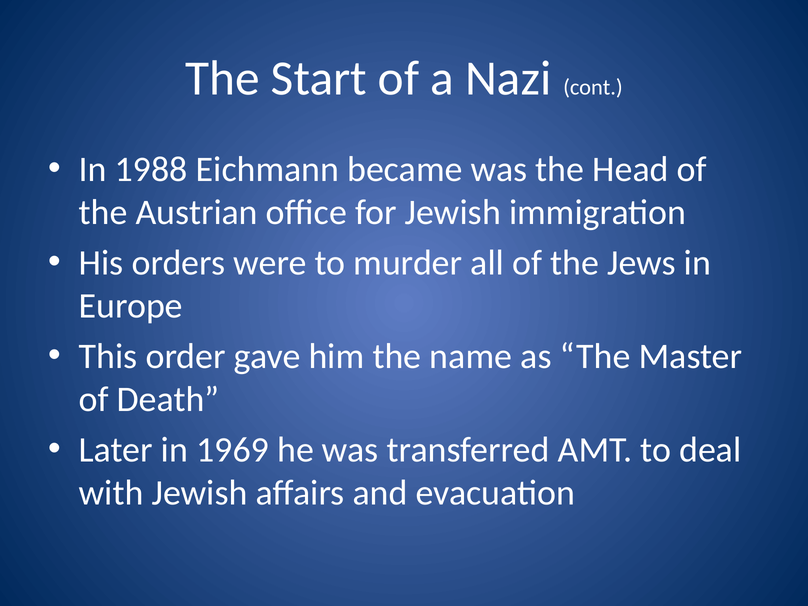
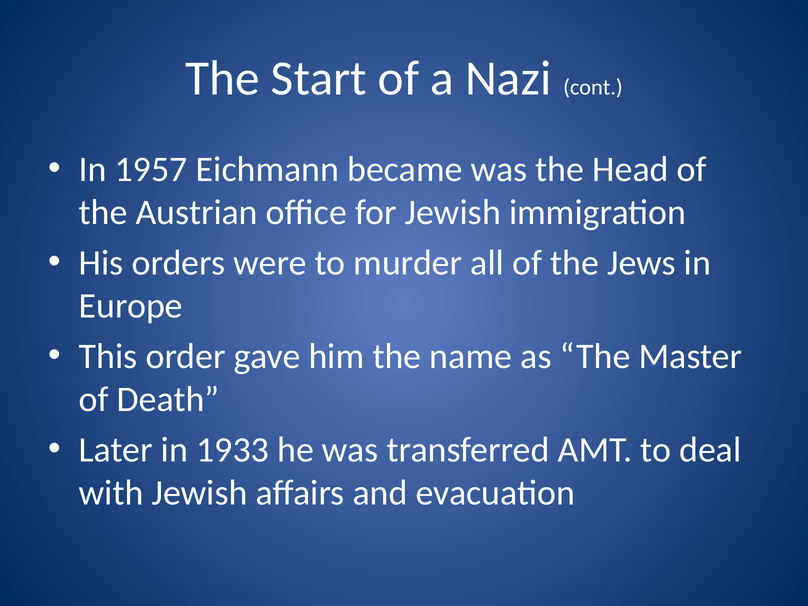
1988: 1988 -> 1957
1969: 1969 -> 1933
